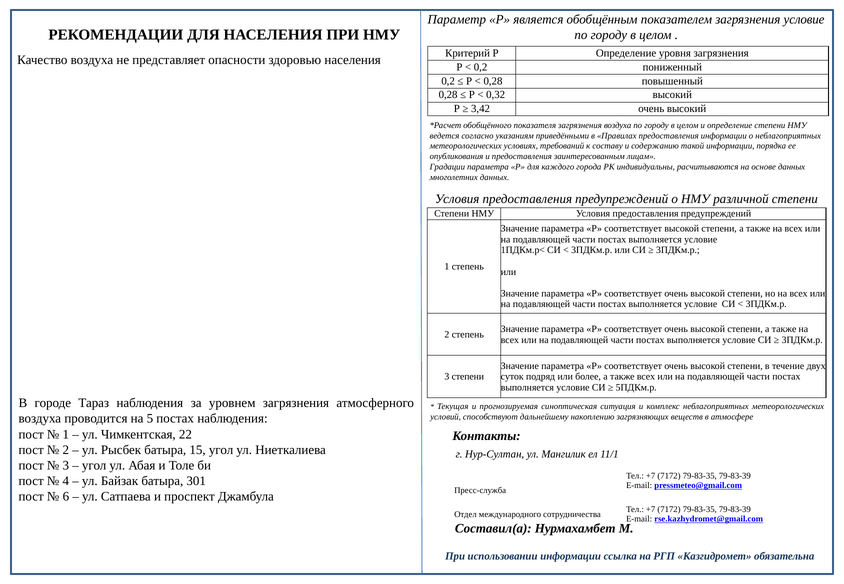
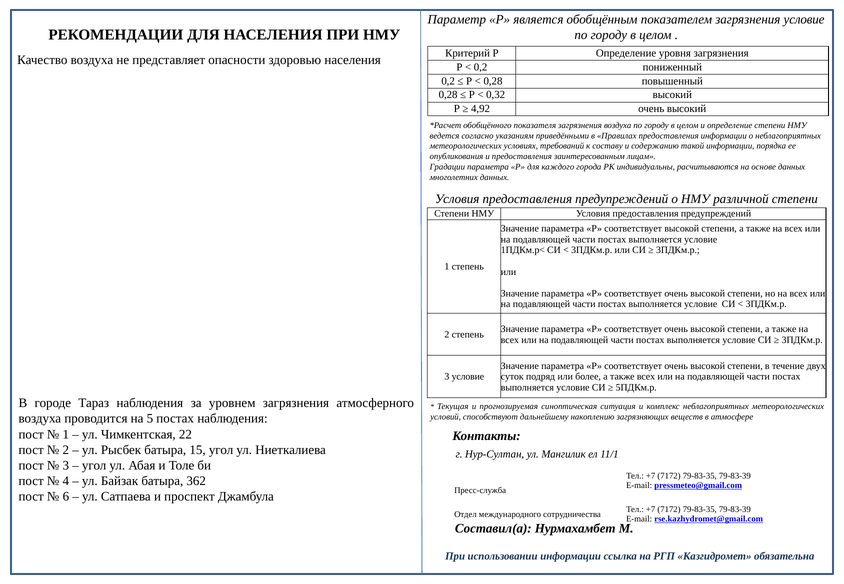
3,42: 3,42 -> 4,92
3 степени: степени -> условие
301: 301 -> 362
